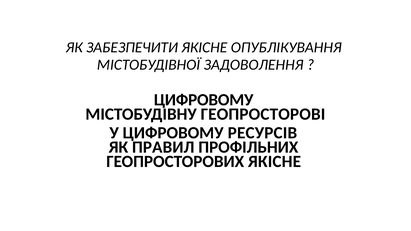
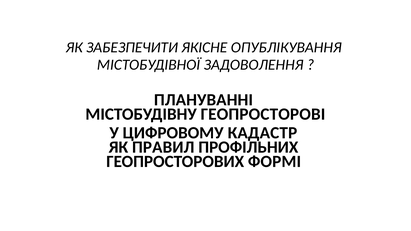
ЦИФРОВОМУ at (204, 100): ЦИФРОВОМУ -> ПЛАНУВАННІ
РЕСУРСІВ: РЕСУРСІВ -> КАДАСТР
ГЕОПРОСТОРОВИХ ЯКІСНЕ: ЯКІСНЕ -> ФОРМІ
